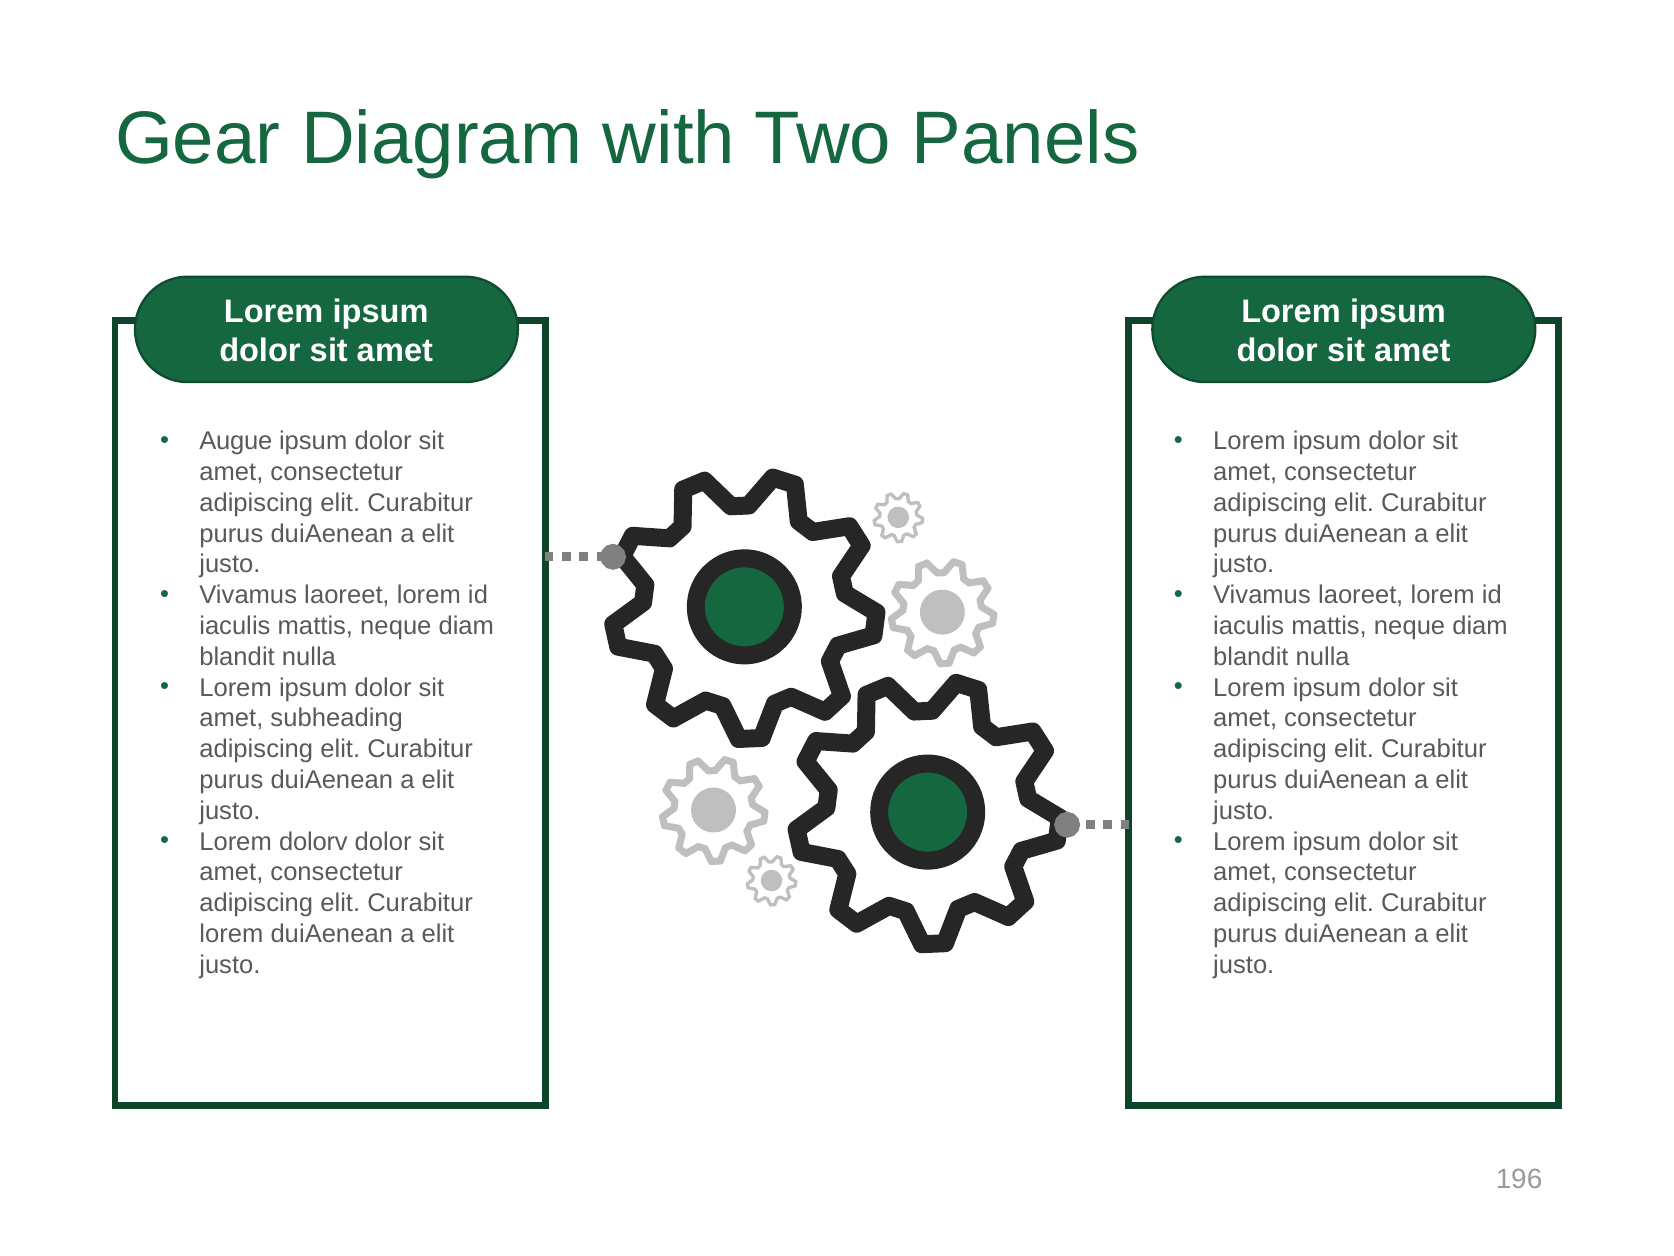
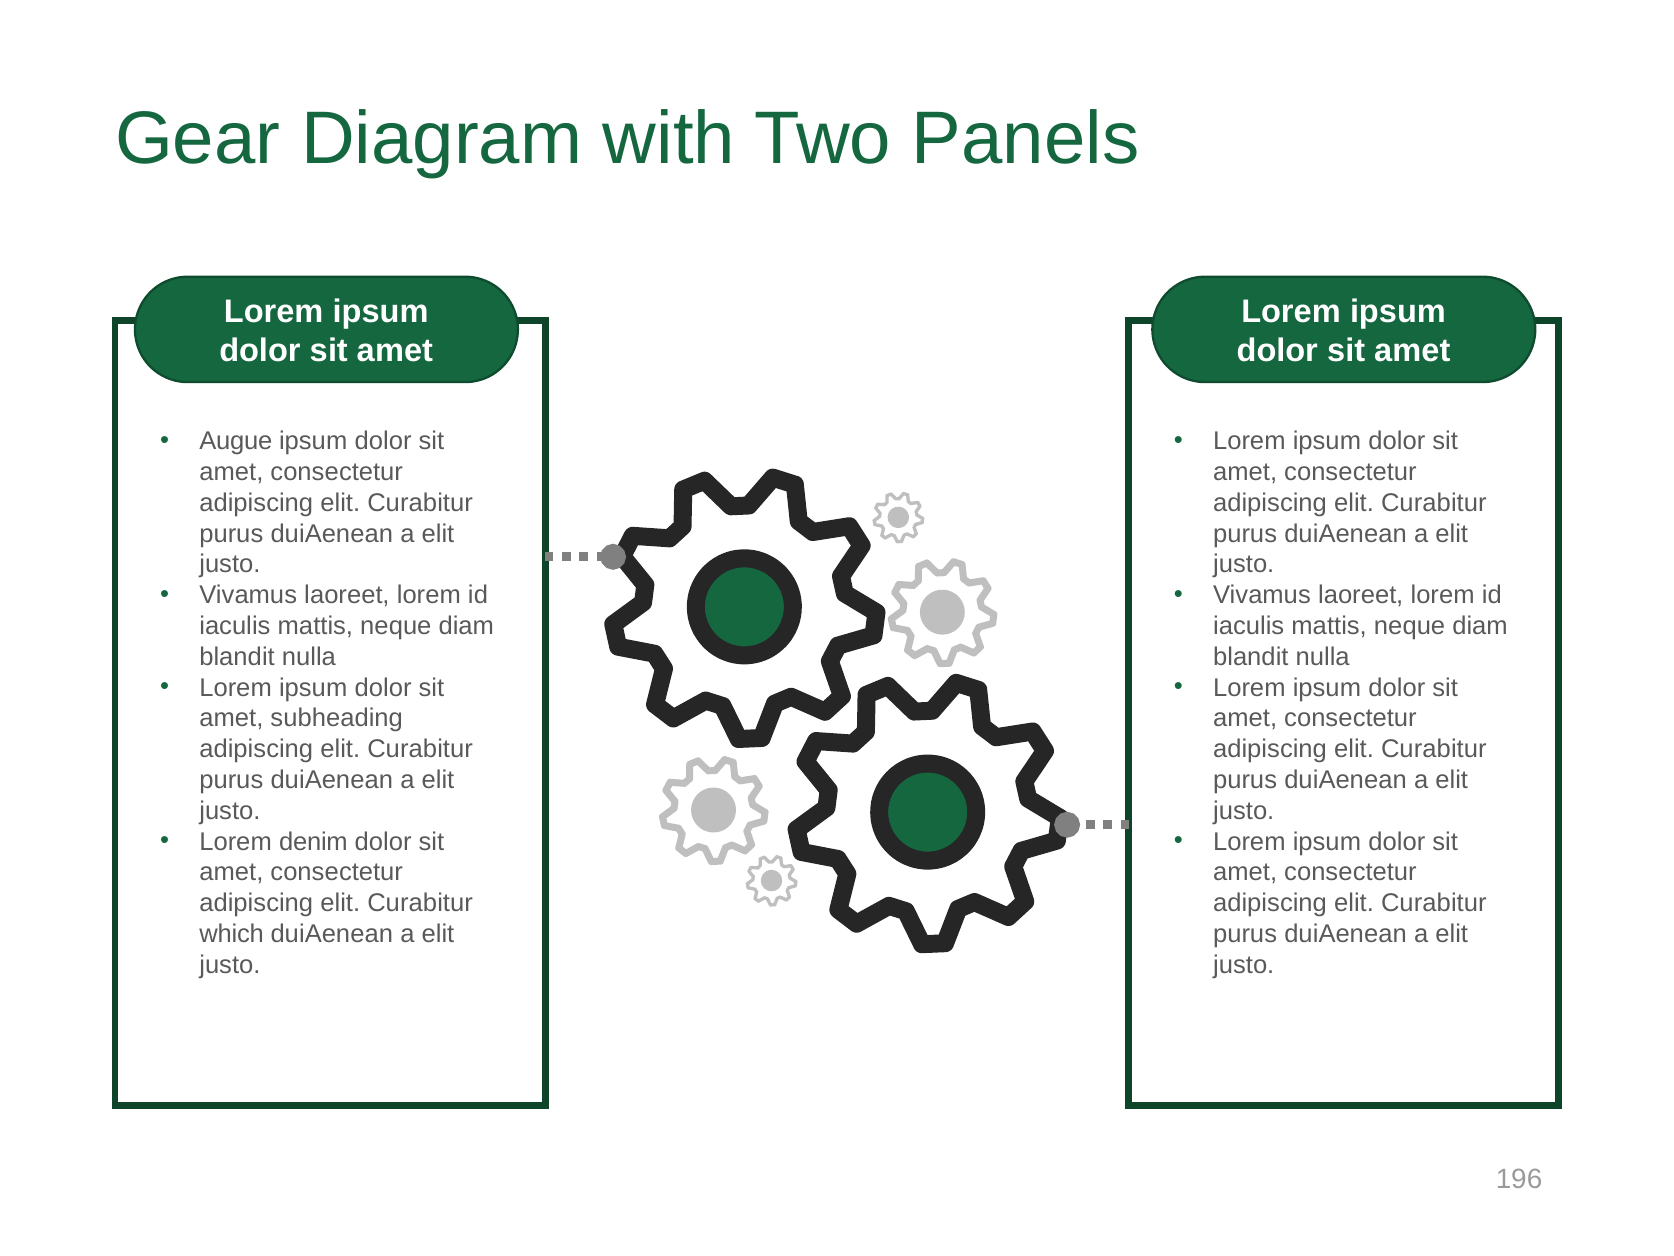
dolorv: dolorv -> denim
lorem at (231, 934): lorem -> which
